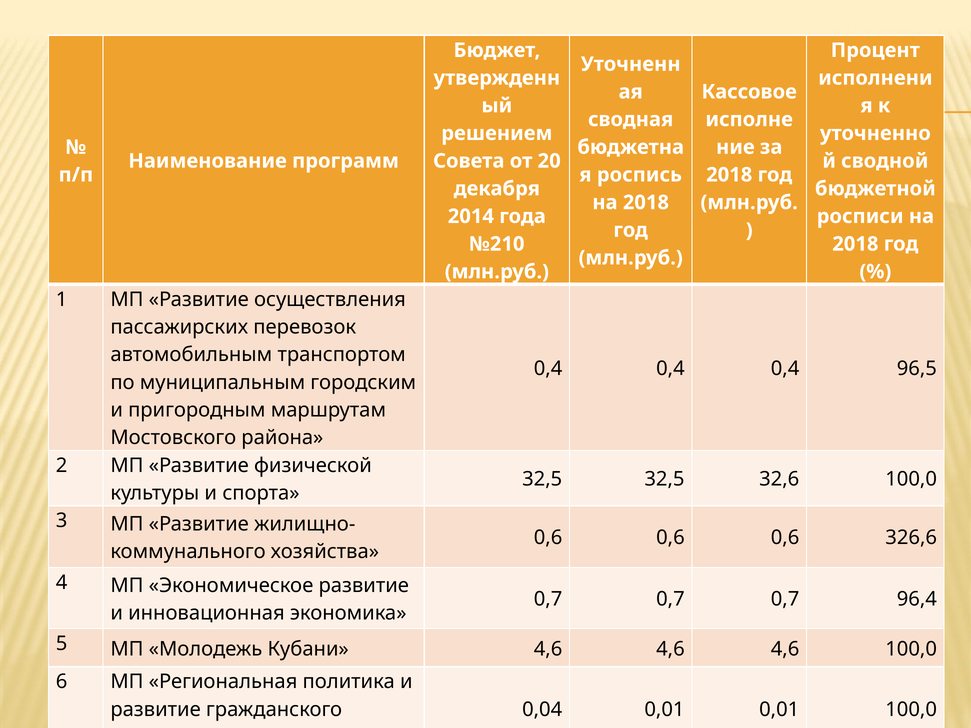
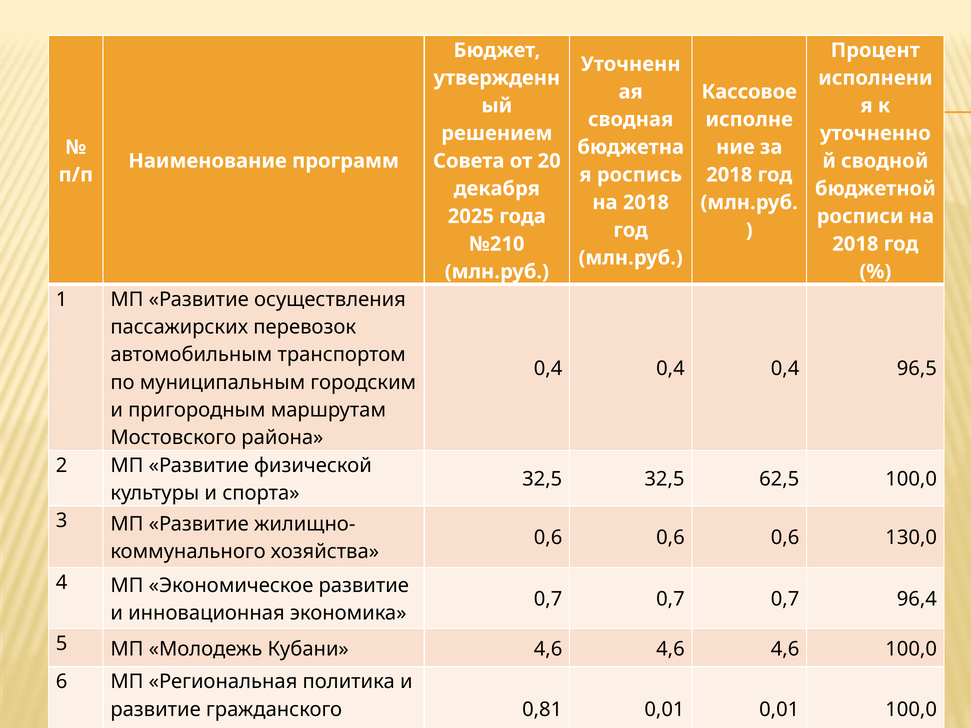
2014: 2014 -> 2025
32,6: 32,6 -> 62,5
326,6: 326,6 -> 130,0
0,04: 0,04 -> 0,81
